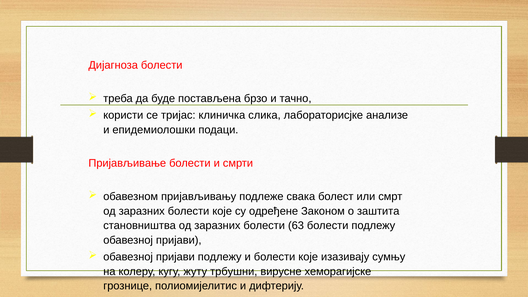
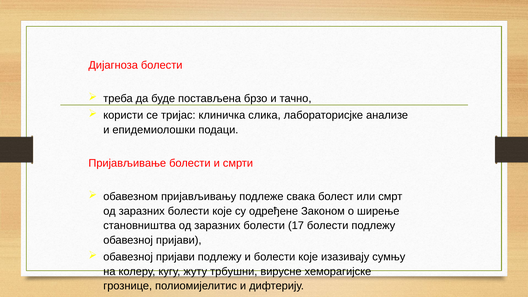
заштита: заштита -> ширење
63: 63 -> 17
